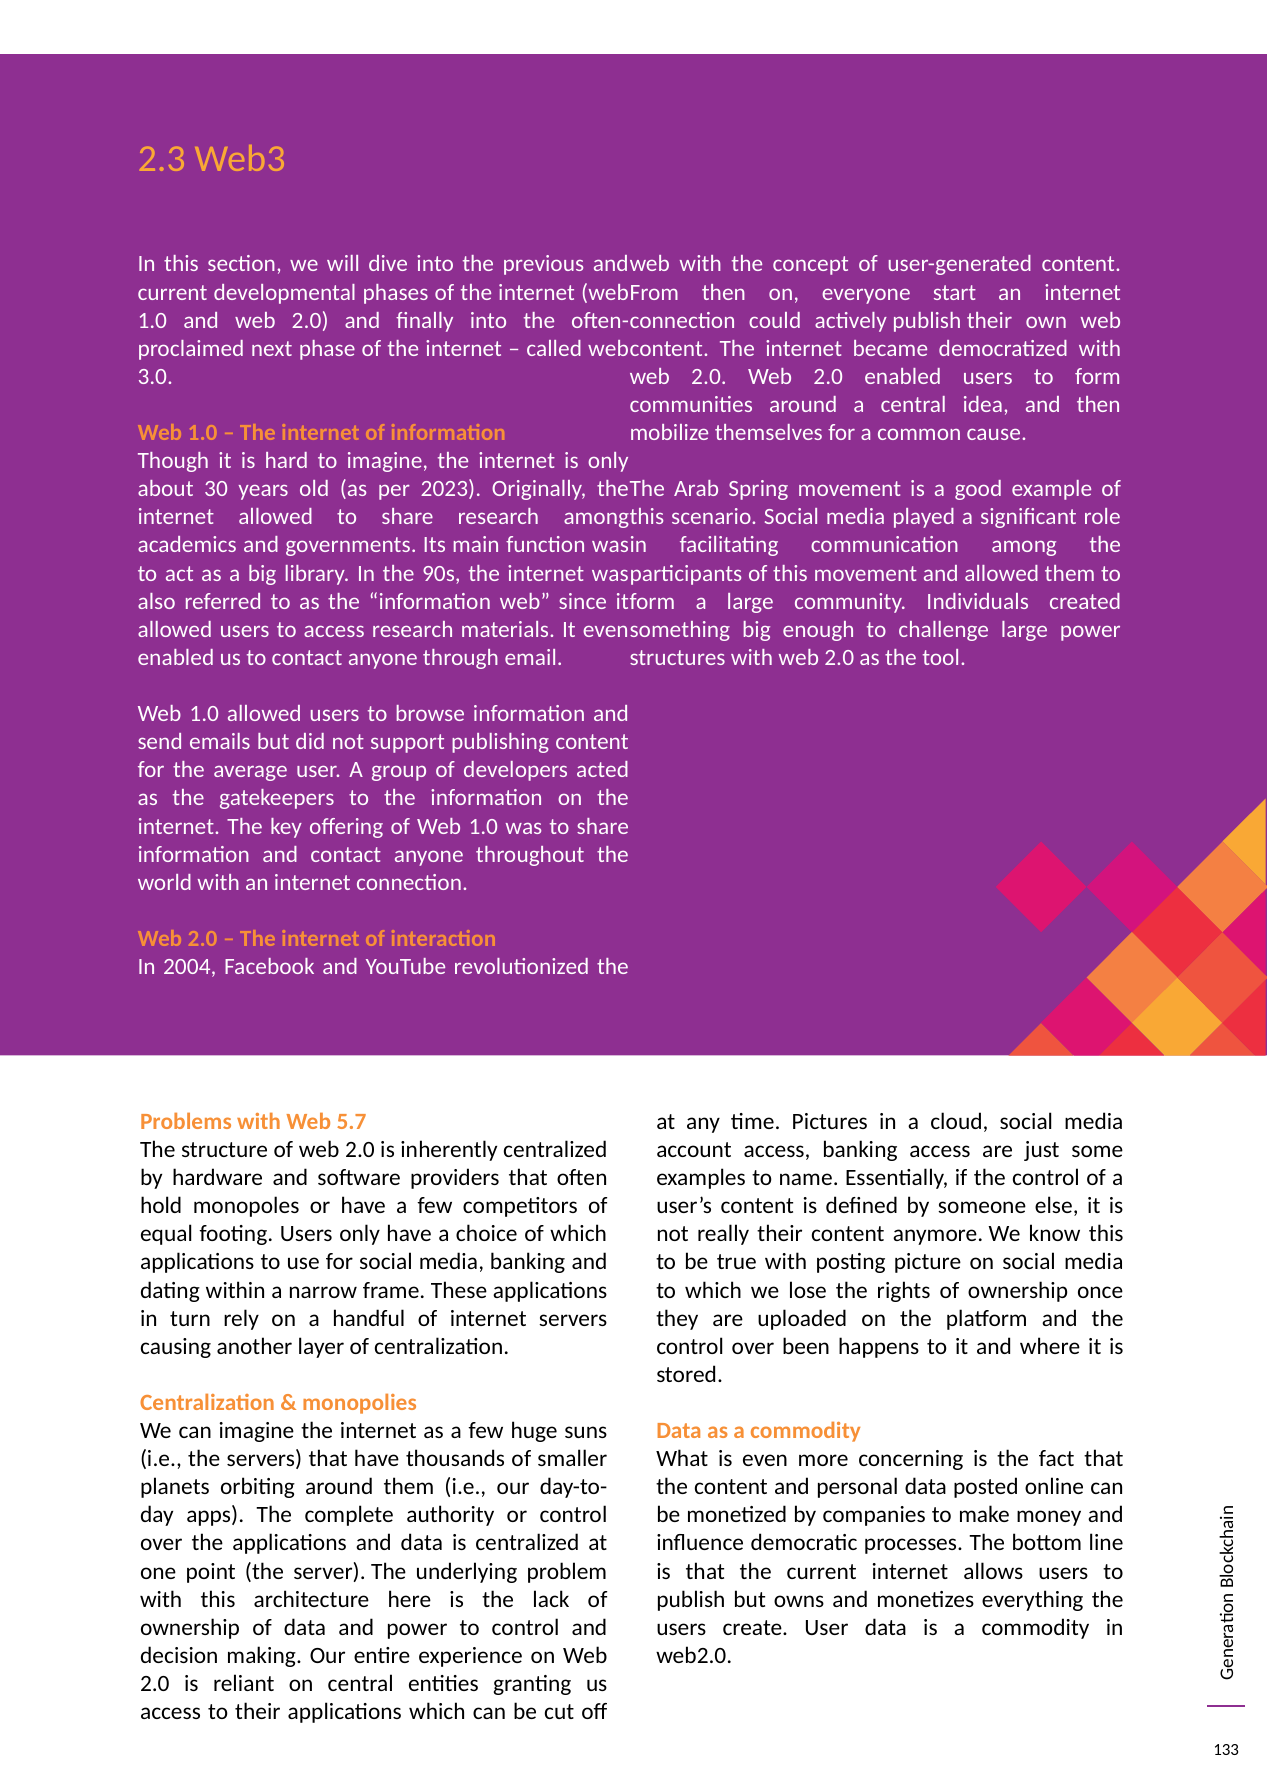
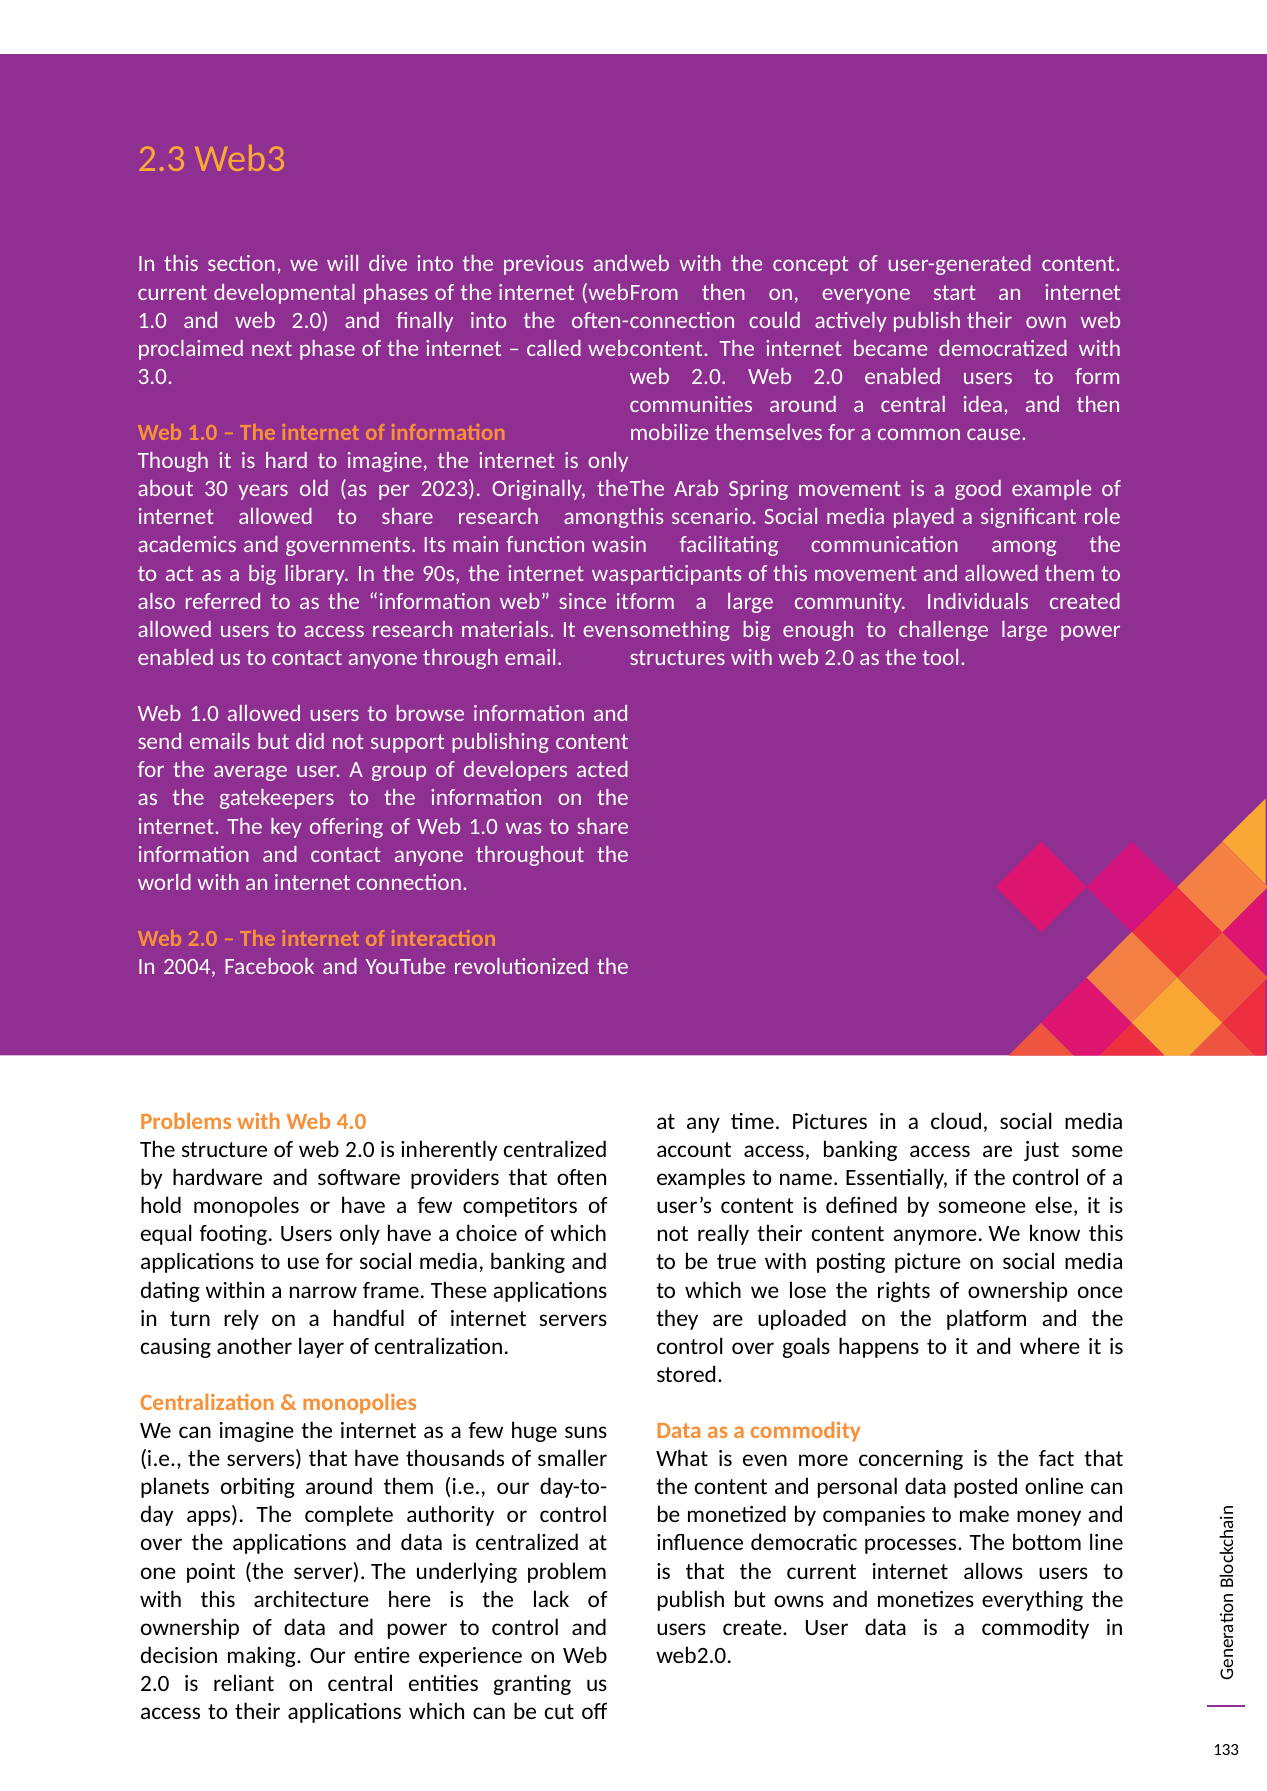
5.7: 5.7 -> 4.0
been: been -> goals
